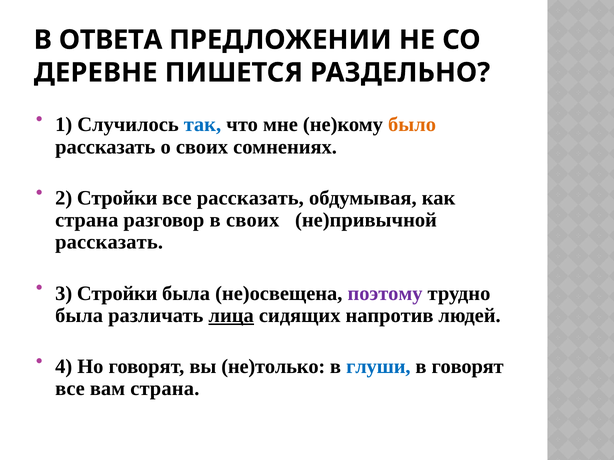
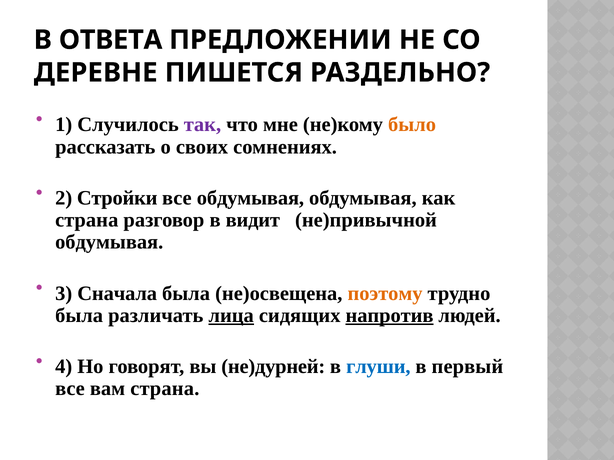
так colour: blue -> purple
все рассказать: рассказать -> обдумывая
в своих: своих -> видит
рассказать at (109, 242): рассказать -> обдумывая
3 Стройки: Стройки -> Сначала
поэтому colour: purple -> orange
напротив underline: none -> present
не)только: не)только -> не)дурней
в говорят: говорят -> первый
